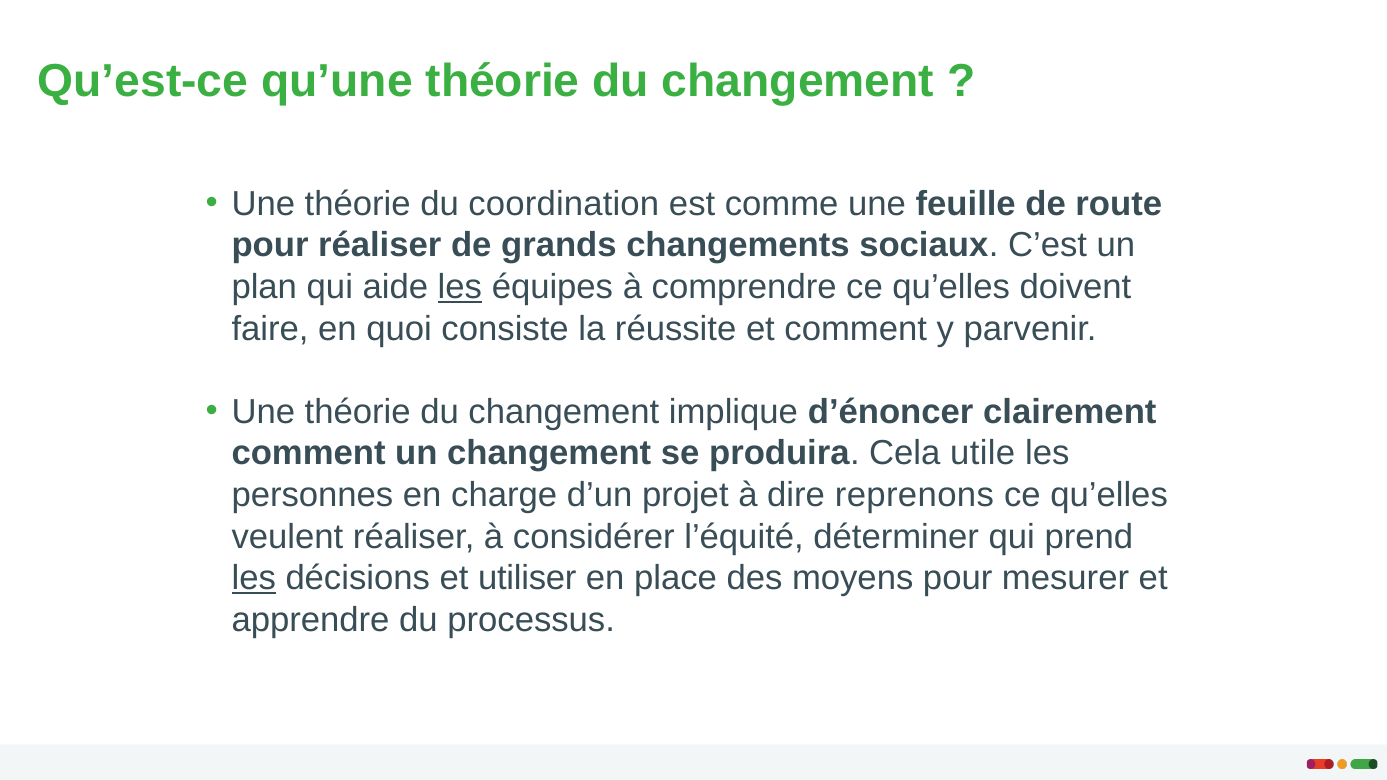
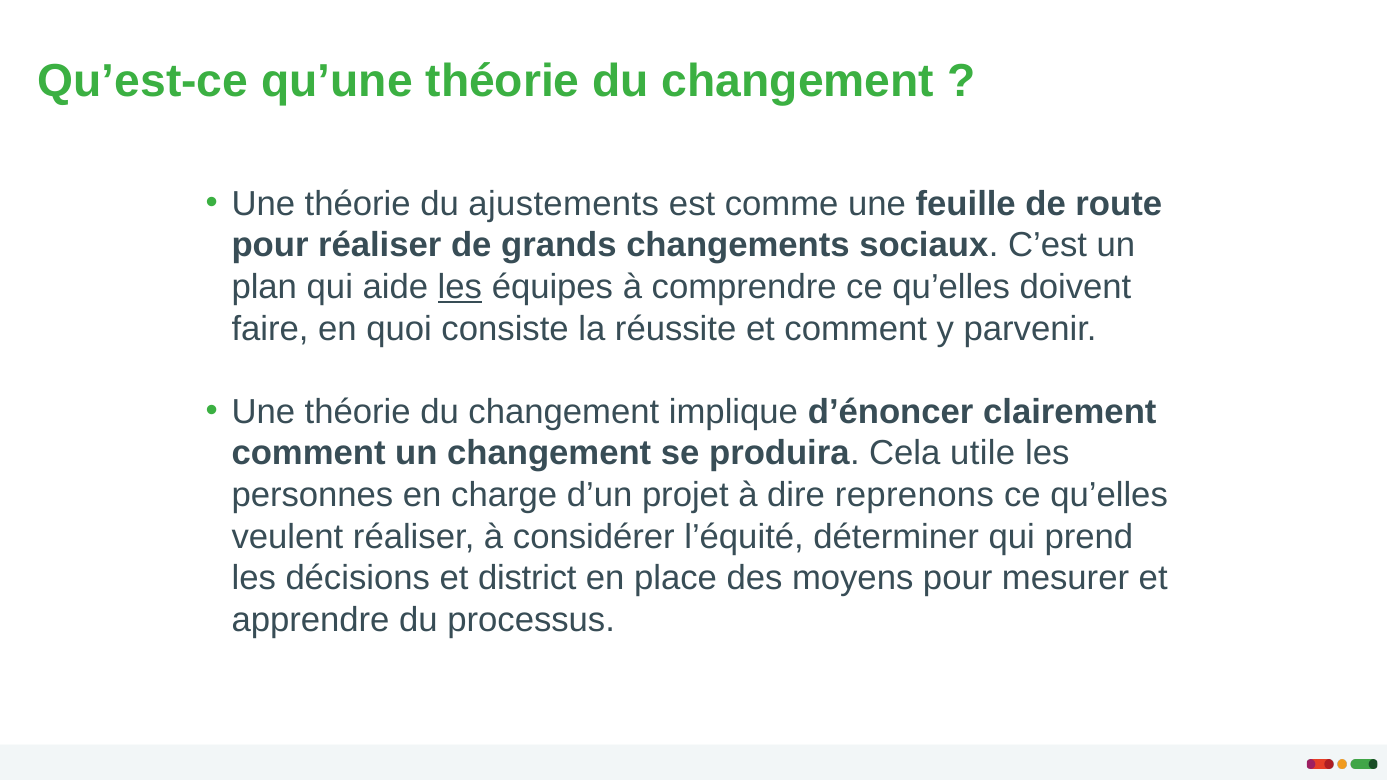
coordination: coordination -> ajustements
les at (254, 578) underline: present -> none
utiliser: utiliser -> district
